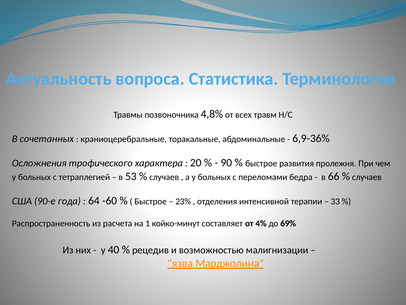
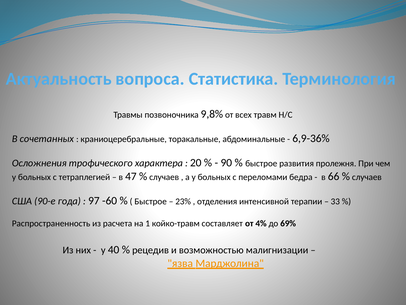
4,8%: 4,8% -> 9,8%
53: 53 -> 47
64: 64 -> 97
койко-минут: койко-минут -> койко-травм
